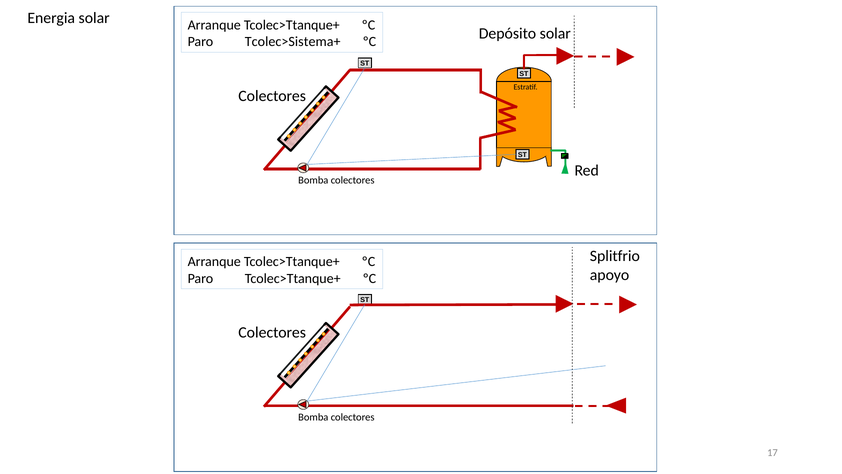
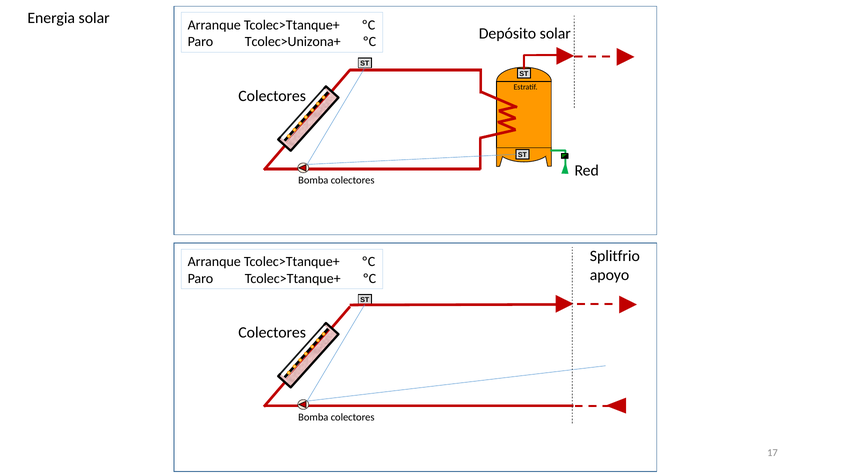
Tcolec>Sistema+: Tcolec>Sistema+ -> Tcolec>Unizona+
